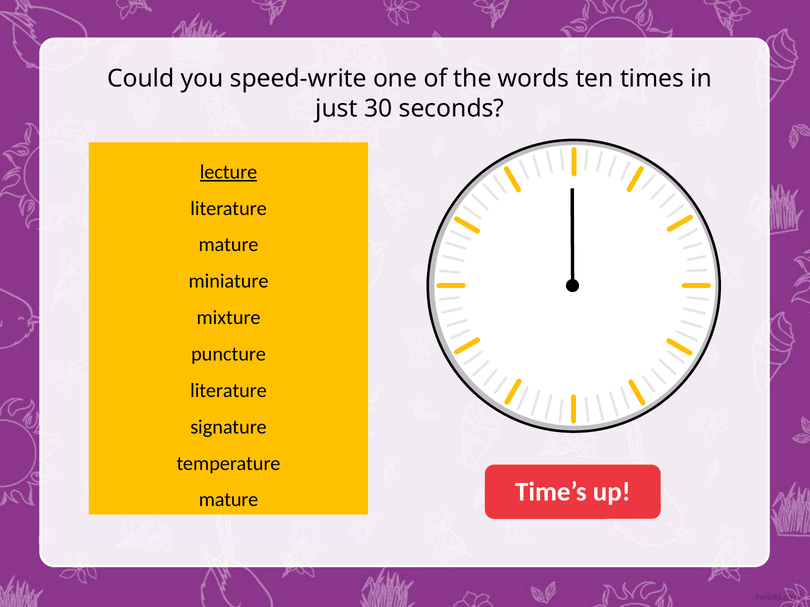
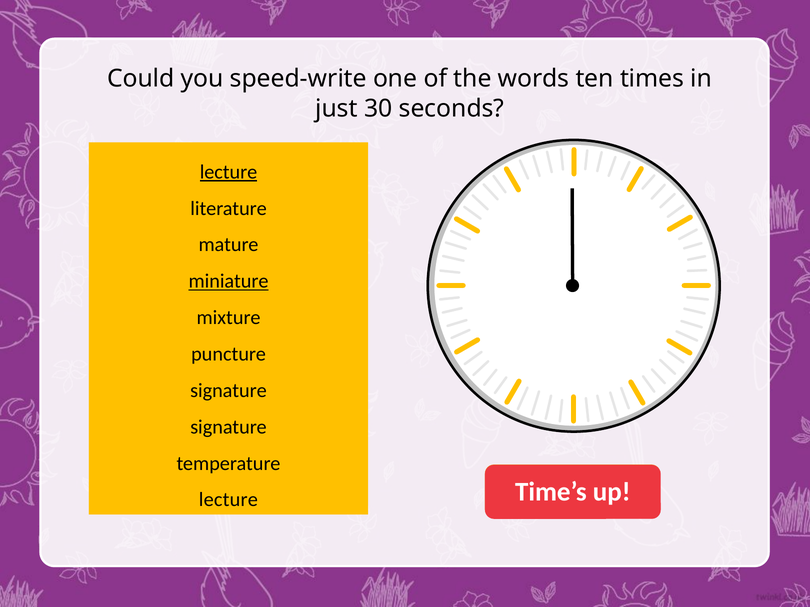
miniature underline: none -> present
literature at (228, 391): literature -> signature
mature at (229, 500): mature -> lecture
